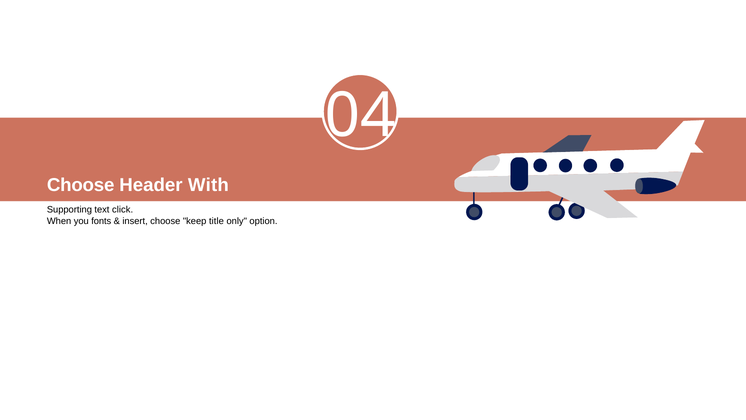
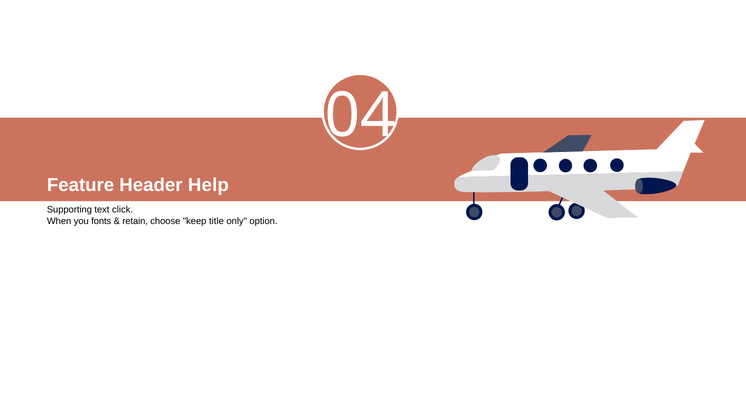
Choose at (81, 185): Choose -> Feature
With: With -> Help
insert: insert -> retain
